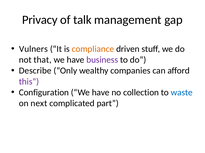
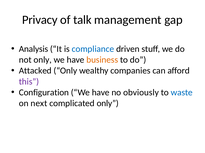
Vulners: Vulners -> Analysis
compliance colour: orange -> blue
not that: that -> only
business colour: purple -> orange
Describe: Describe -> Attacked
collection: collection -> obviously
complicated part: part -> only
